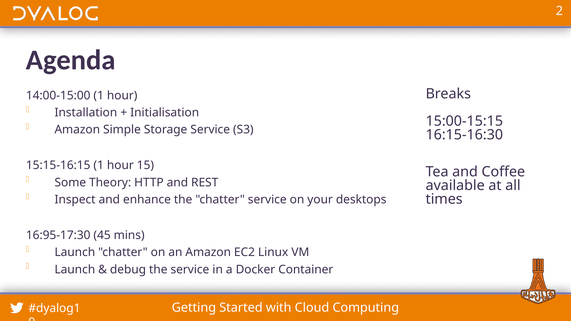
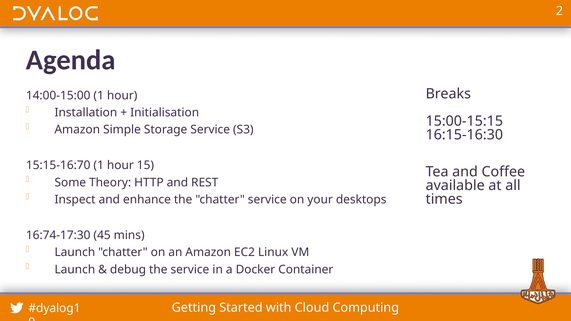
15:15-16:15: 15:15-16:15 -> 15:15-16:70
16:95-17:30: 16:95-17:30 -> 16:74-17:30
